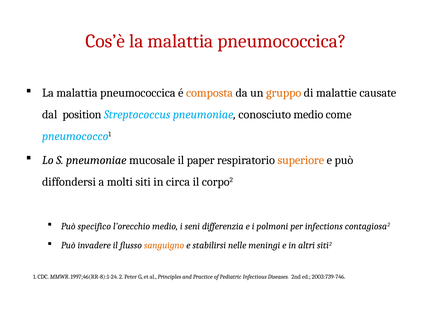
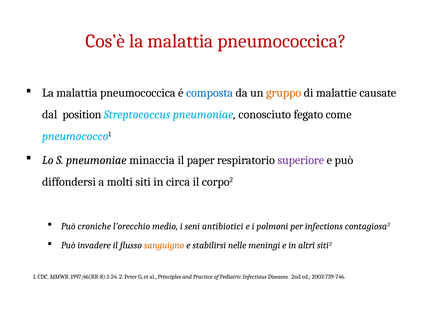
composta colour: orange -> blue
conosciuto medio: medio -> fegato
mucosale: mucosale -> minaccia
superiore colour: orange -> purple
specifico: specifico -> croniche
differenzia: differenzia -> antibiotici
